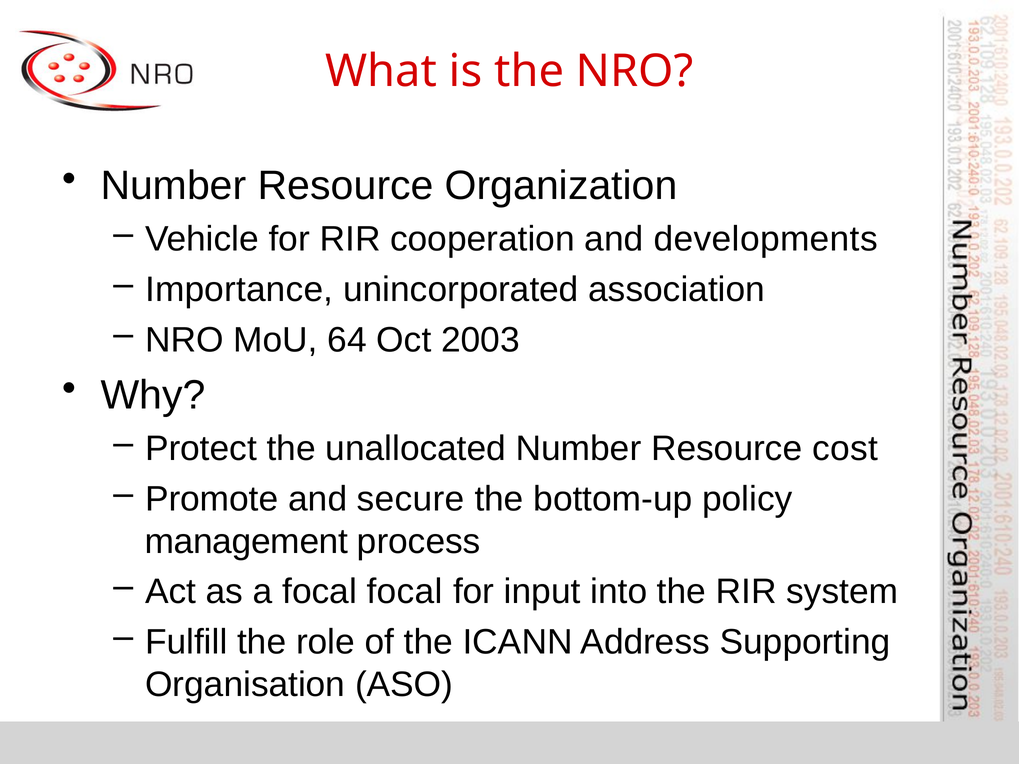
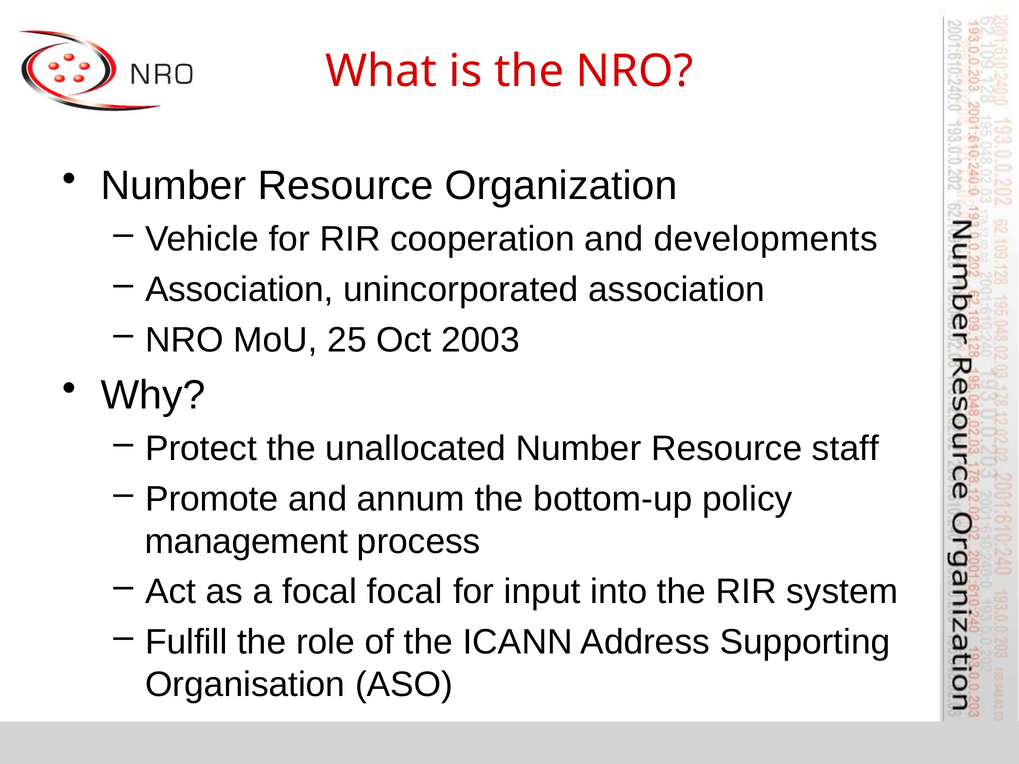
Importance at (239, 290): Importance -> Association
64: 64 -> 25
cost: cost -> staff
secure: secure -> annum
